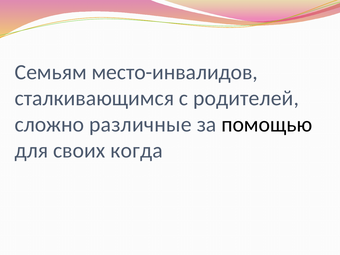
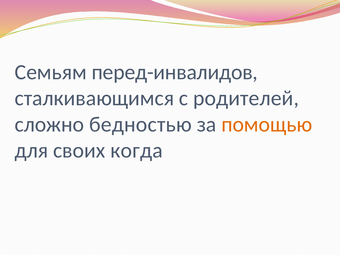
место-инвалидов: место-инвалидов -> перед-инвалидов
различные: различные -> бедностью
помощью colour: black -> orange
